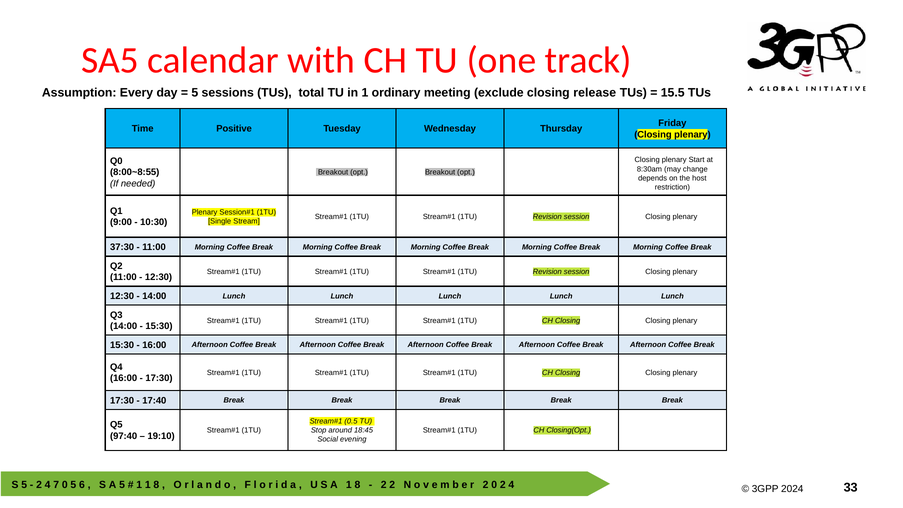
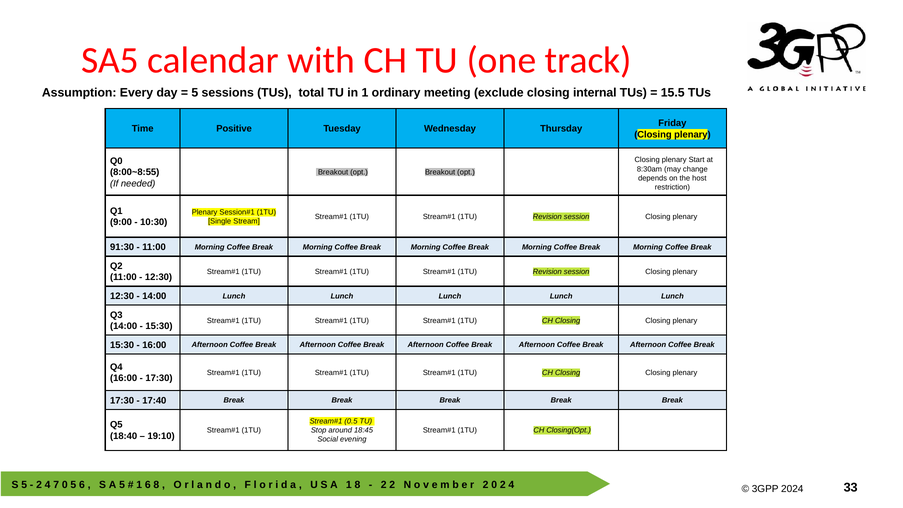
release: release -> internal
37:30: 37:30 -> 91:30
97:40: 97:40 -> 18:40
1 1: 1 -> 6
